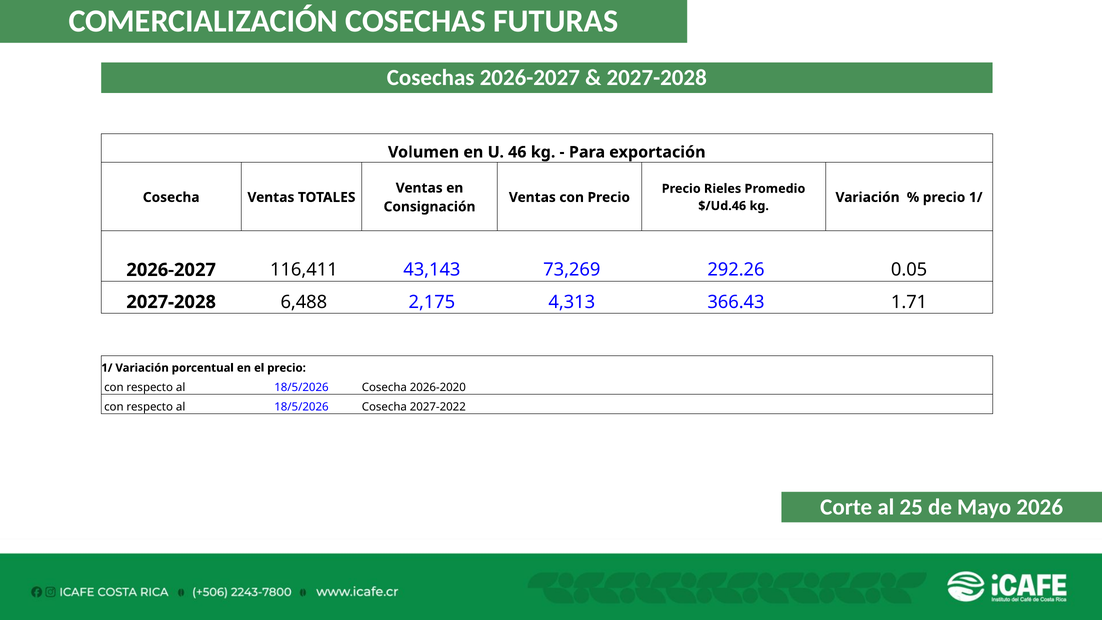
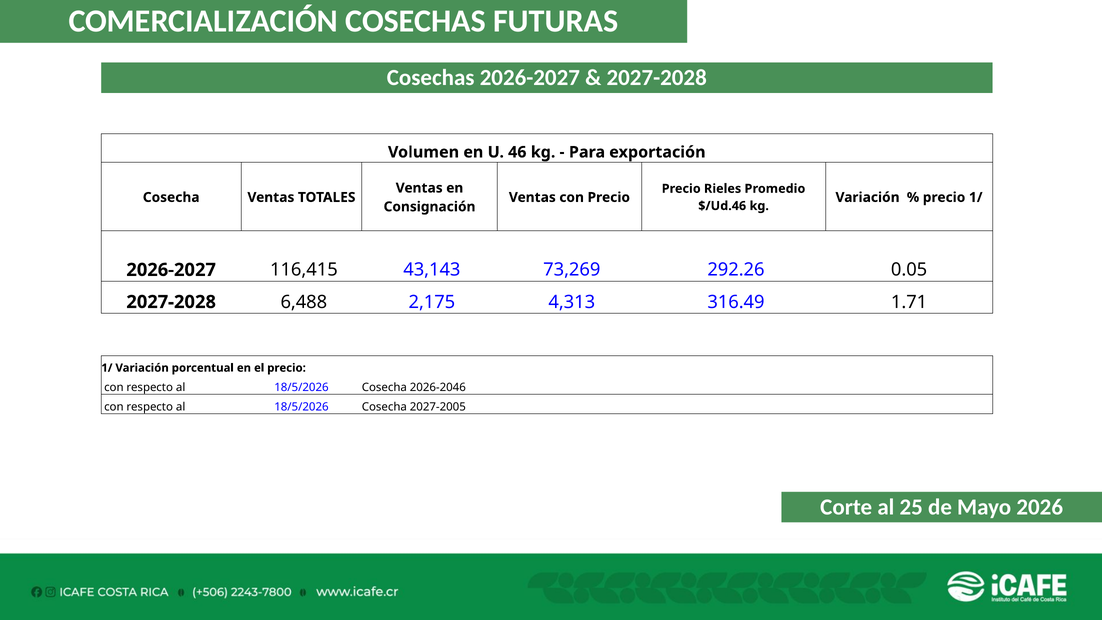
116,411: 116,411 -> 116,415
366.43: 366.43 -> 316.49
2026-2020: 2026-2020 -> 2026-2046
2027-2022: 2027-2022 -> 2027-2005
